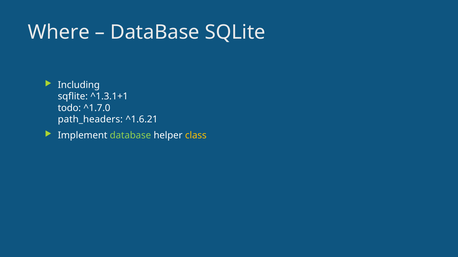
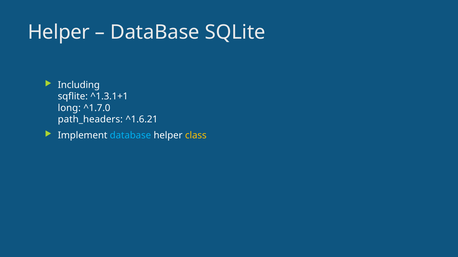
Where at (59, 32): Where -> Helper
todo: todo -> long
database at (130, 136) colour: light green -> light blue
